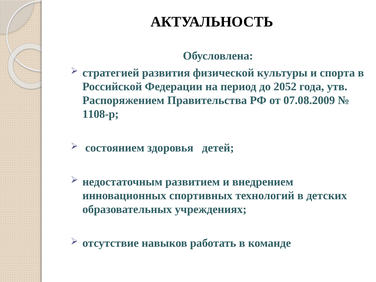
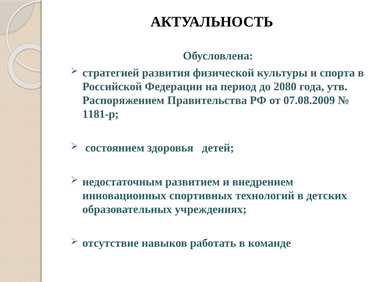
2052: 2052 -> 2080
1108-р: 1108-р -> 1181-р
